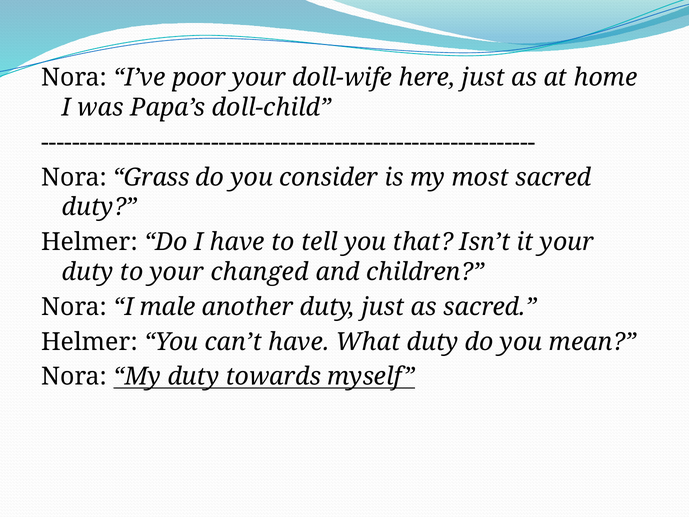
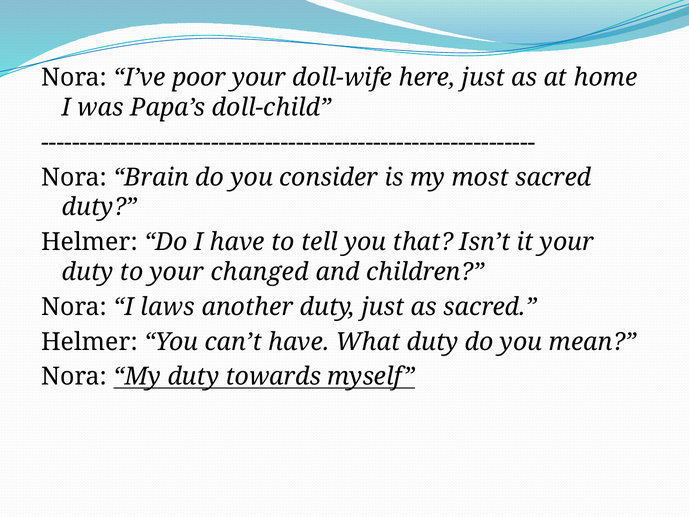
Grass: Grass -> Brain
male: male -> laws
